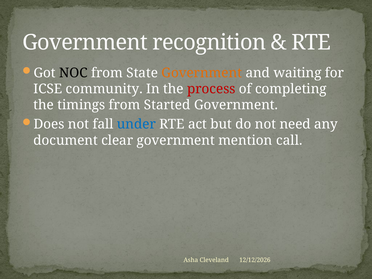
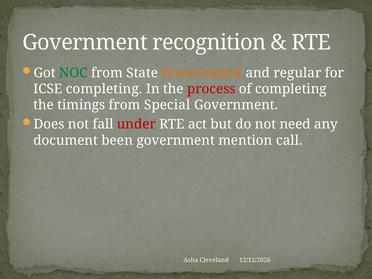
NOC colour: black -> green
waiting: waiting -> regular
ICSE community: community -> completing
Started: Started -> Special
under colour: blue -> red
clear: clear -> been
